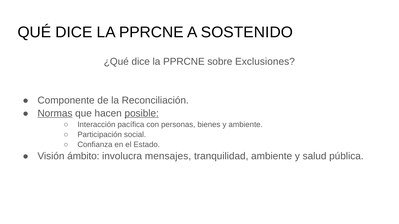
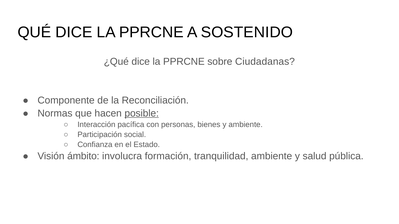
Exclusiones: Exclusiones -> Ciudadanas
Normas underline: present -> none
mensajes: mensajes -> formación
